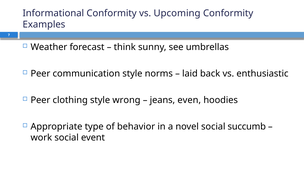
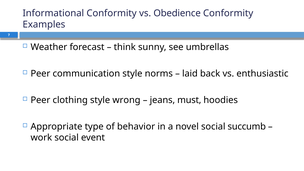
Upcoming: Upcoming -> Obedience
even: even -> must
